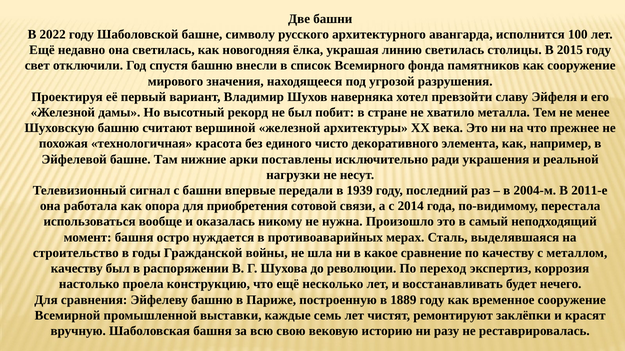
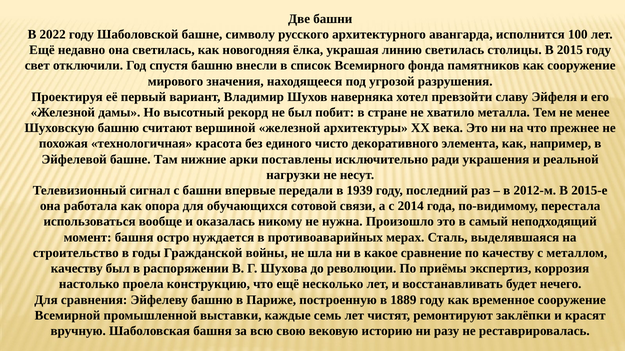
2004-м: 2004-м -> 2012-м
2011-е: 2011-е -> 2015-е
приобретения: приобретения -> обучающихся
переход: переход -> приёмы
